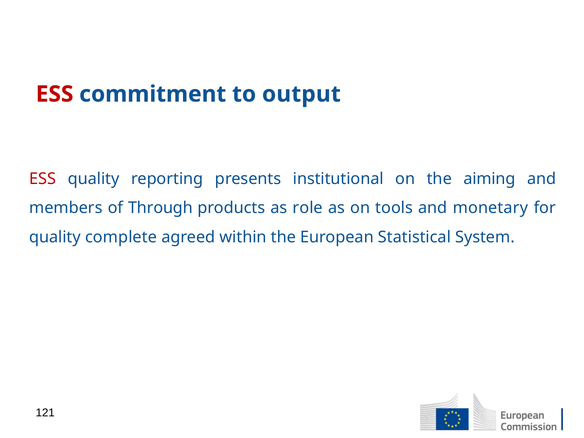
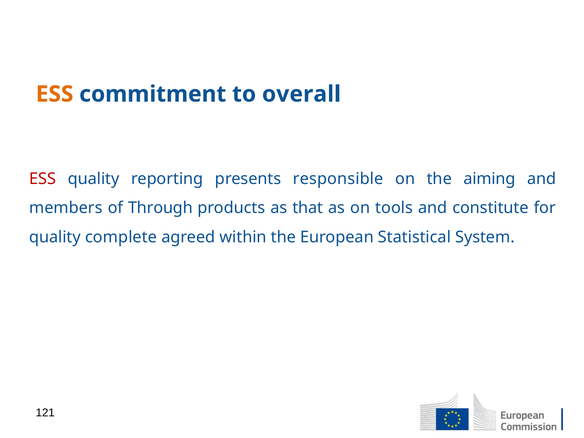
ESS at (55, 94) colour: red -> orange
output: output -> overall
institutional: institutional -> responsible
role: role -> that
monetary: monetary -> constitute
